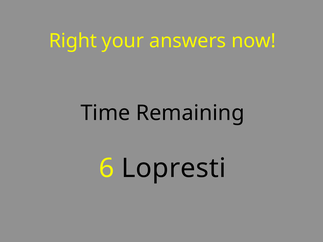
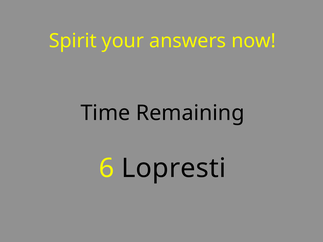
Right: Right -> Spirit
